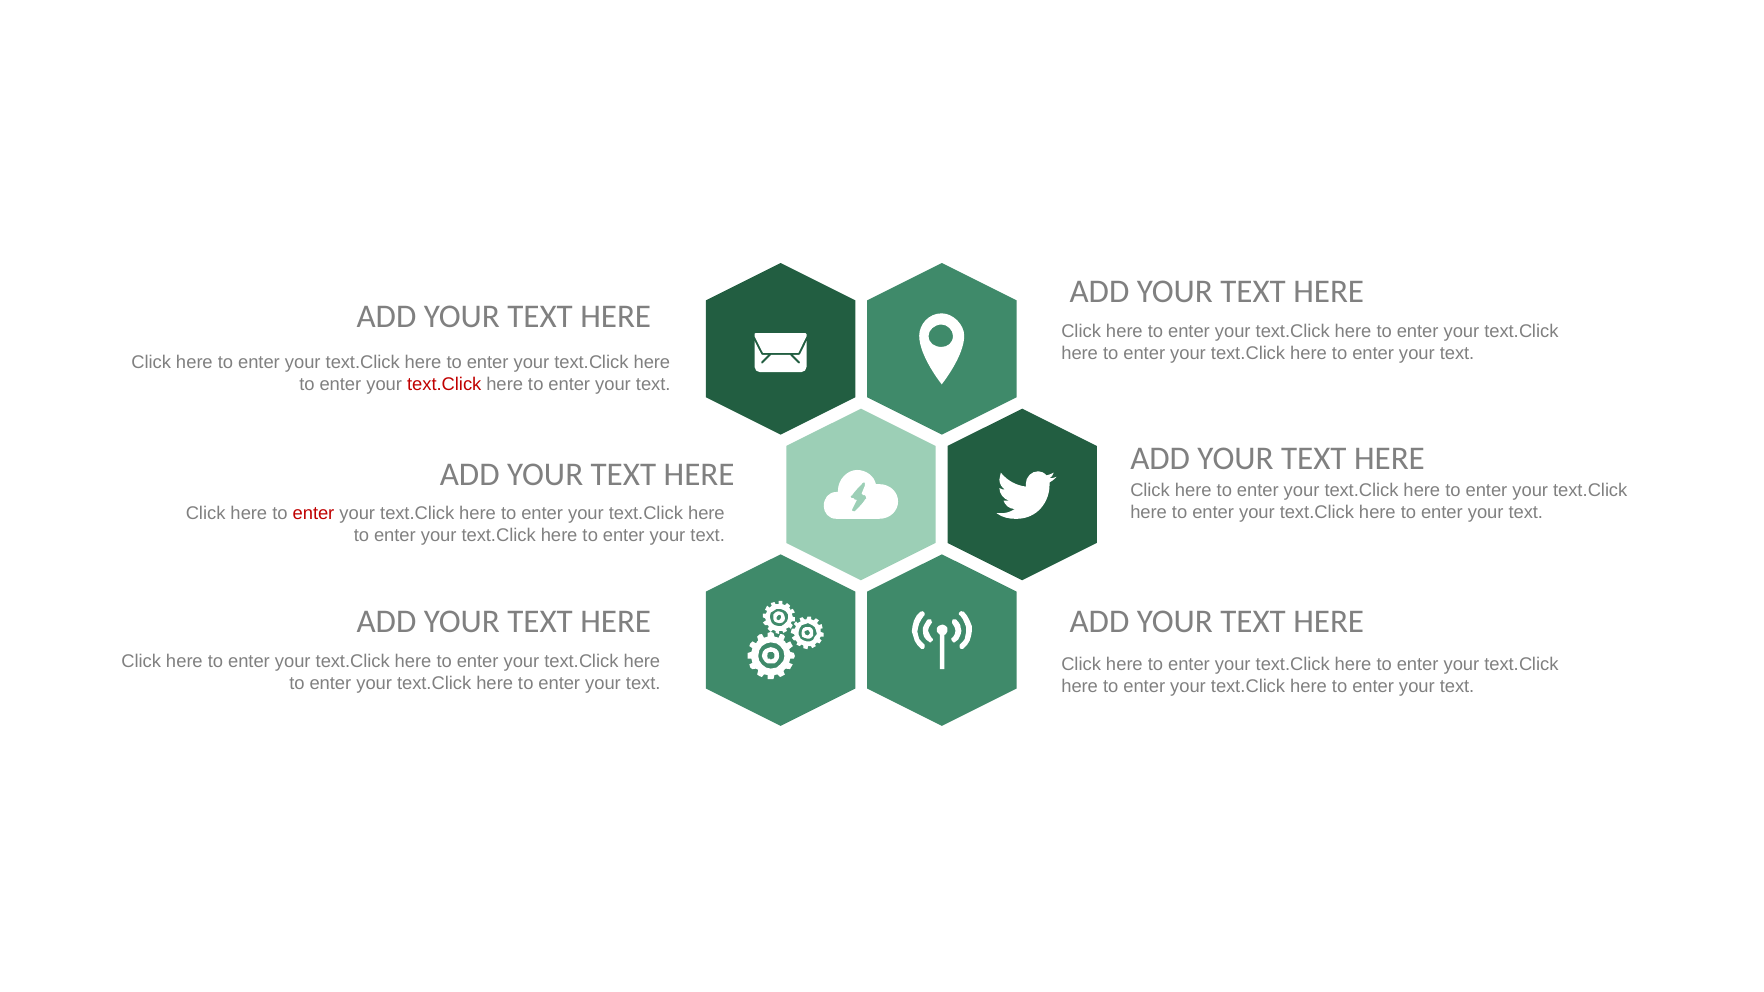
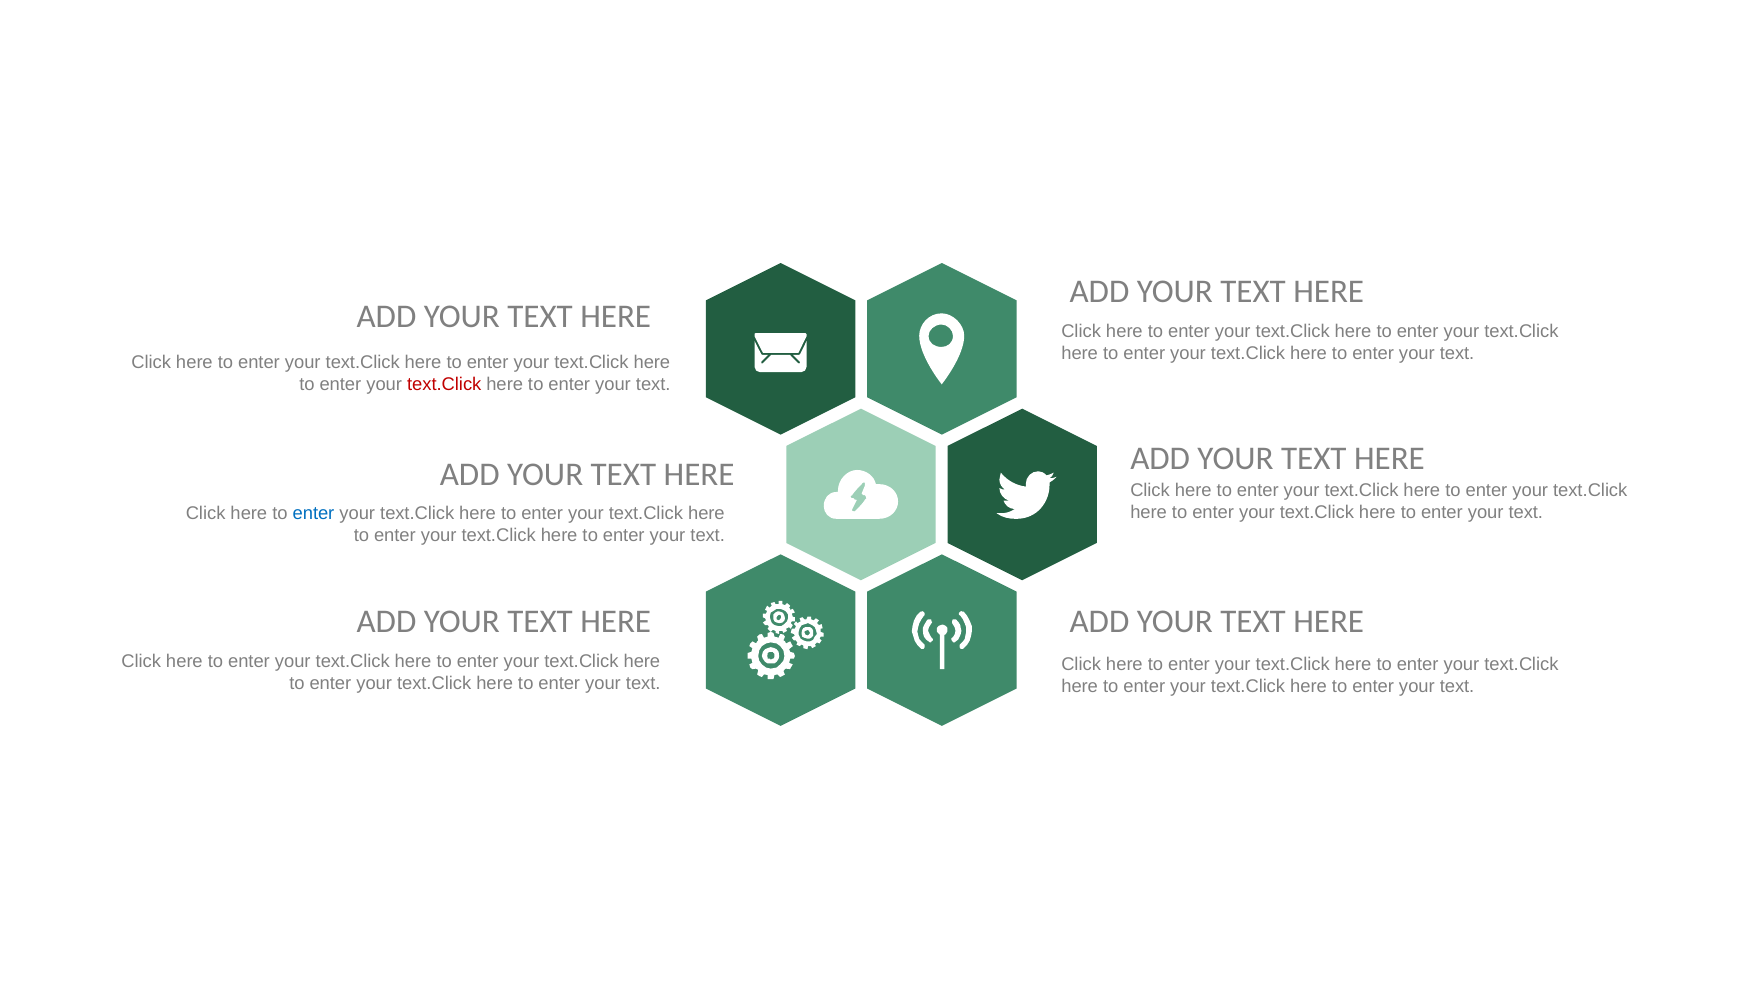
enter at (314, 513) colour: red -> blue
